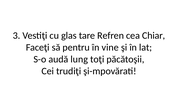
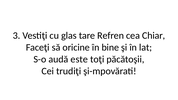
pentru: pentru -> oricine
vine: vine -> bine
lung: lung -> este
